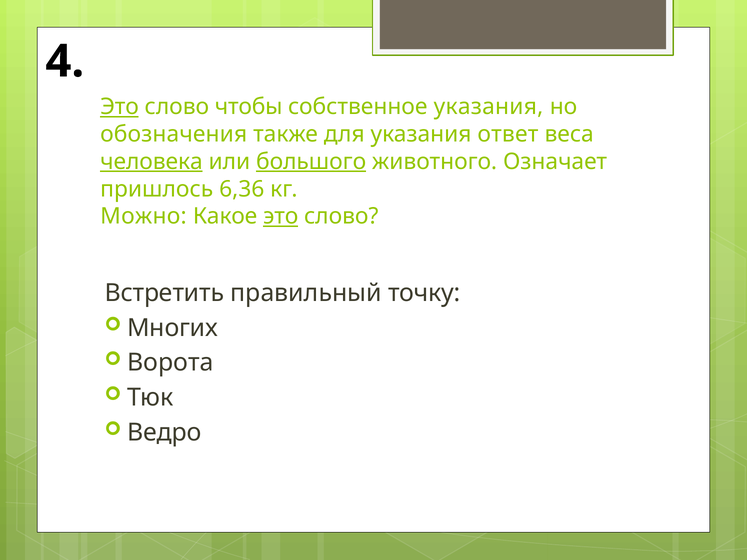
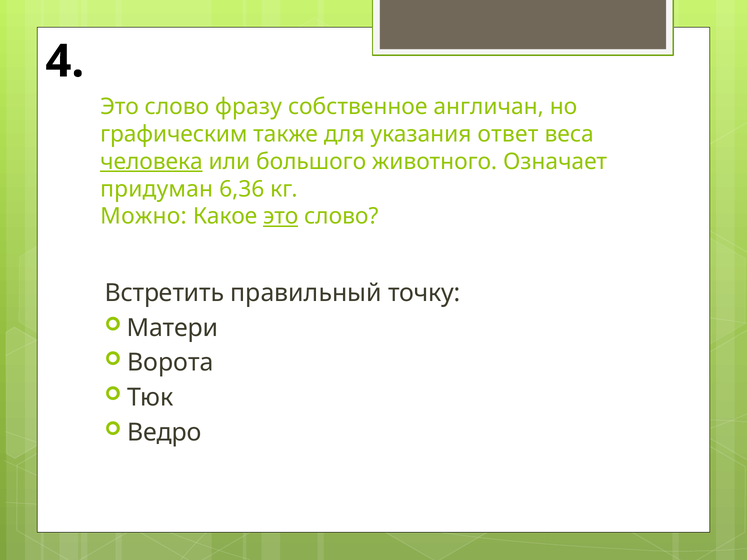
Это at (120, 107) underline: present -> none
чтобы: чтобы -> фразу
собственное указания: указания -> англичан
обозначения: обозначения -> графическим
большого underline: present -> none
пришлось: пришлось -> придуман
Многих: Многих -> Матери
